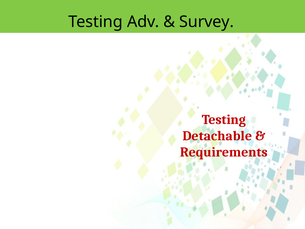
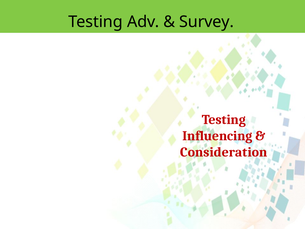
Detachable: Detachable -> Influencing
Requirements: Requirements -> Consideration
